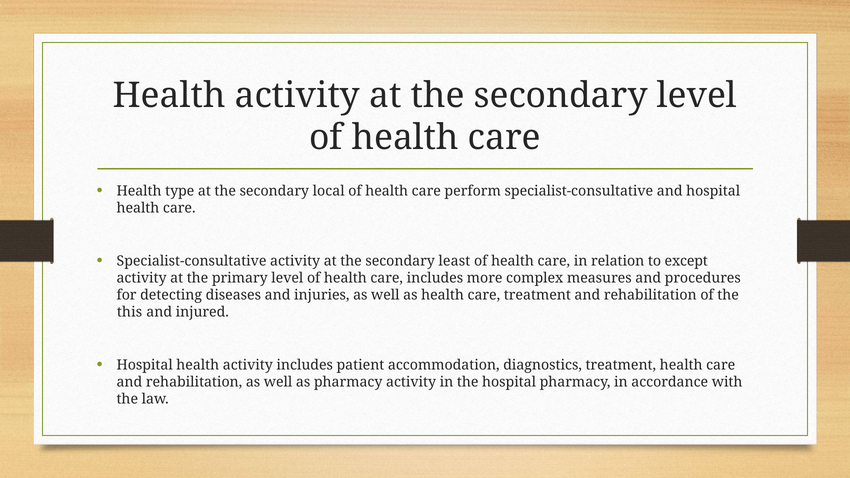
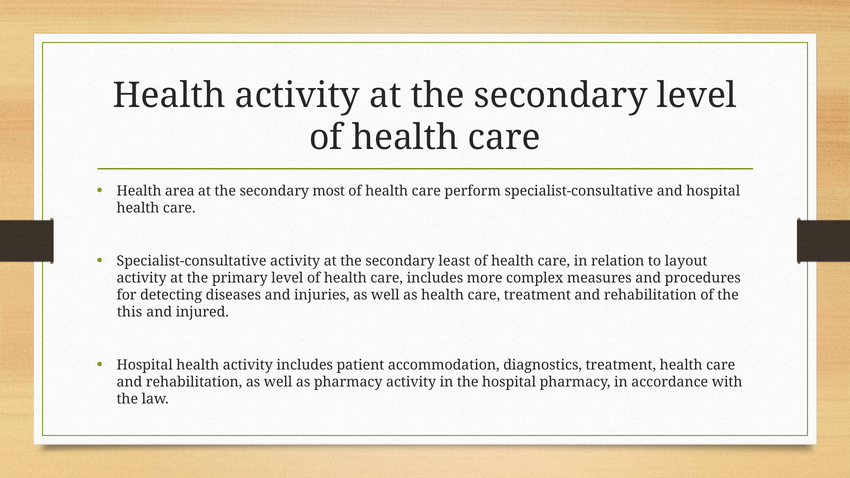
type: type -> area
local: local -> most
except: except -> layout
